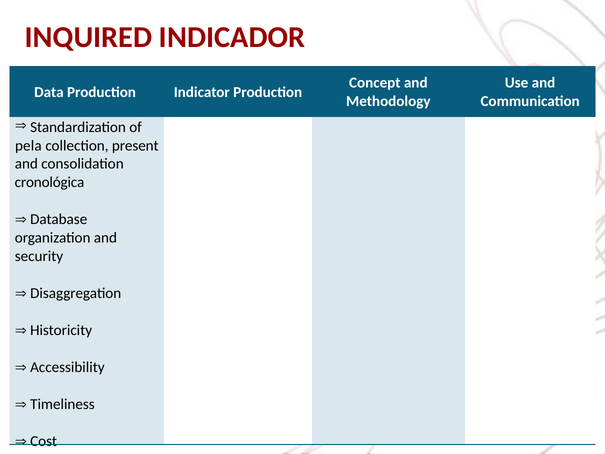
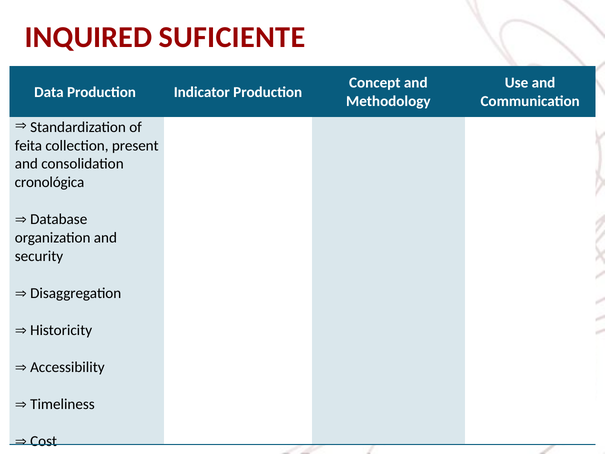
INDICADOR: INDICADOR -> SUFICIENTE
pela: pela -> feita
